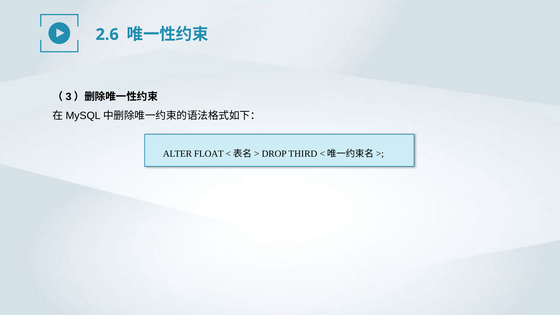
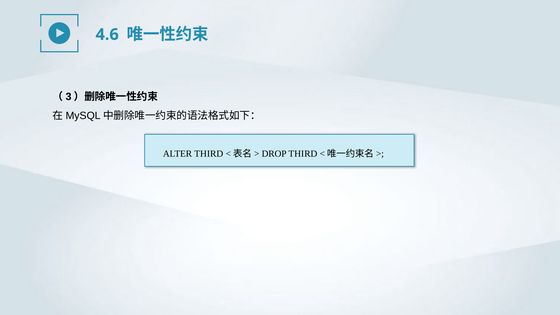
2.6: 2.6 -> 4.6
ALTER FLOAT: FLOAT -> THIRD
